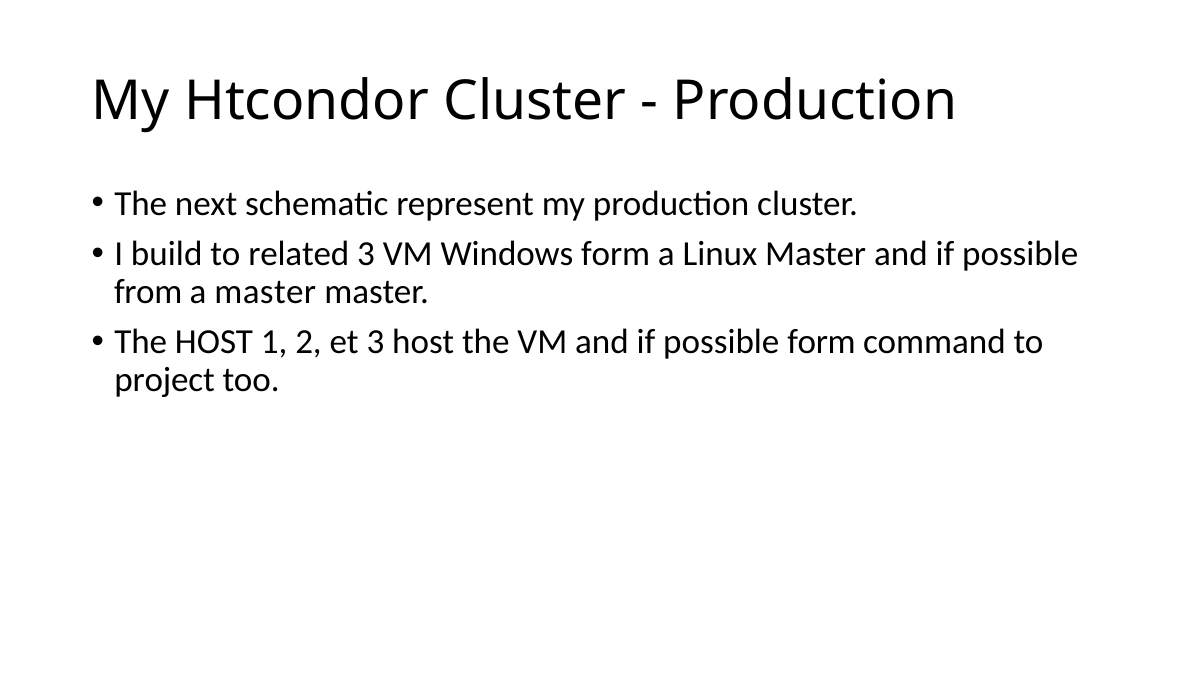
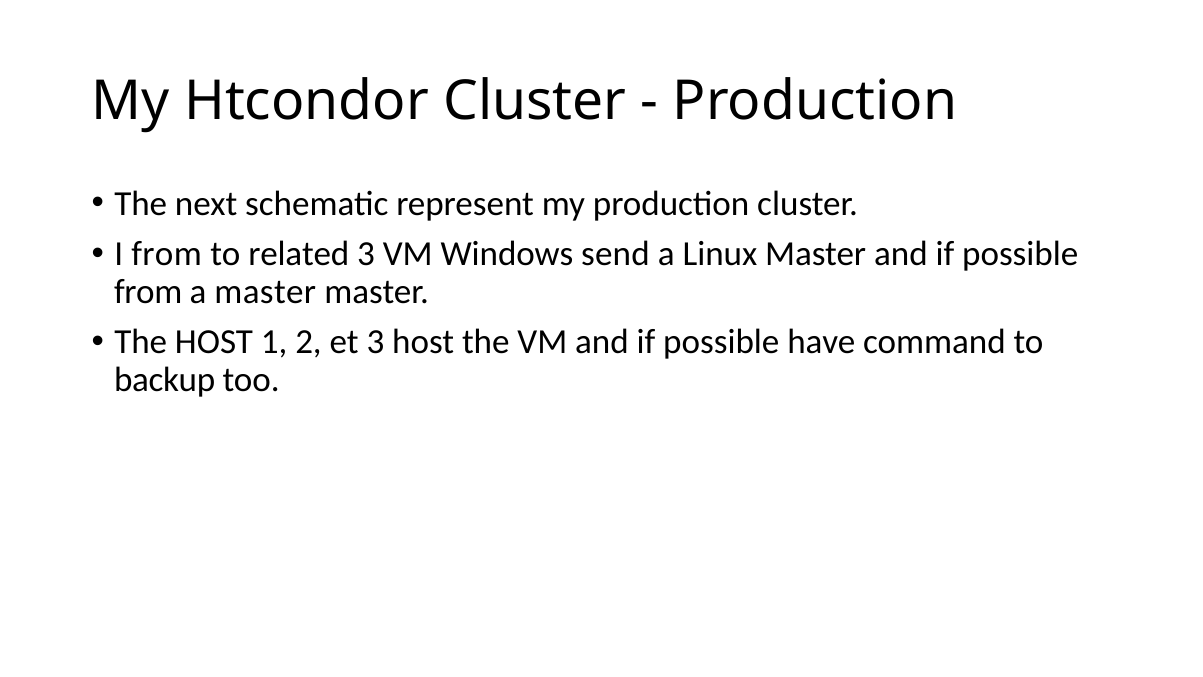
I build: build -> from
Windows form: form -> send
possible form: form -> have
project: project -> backup
